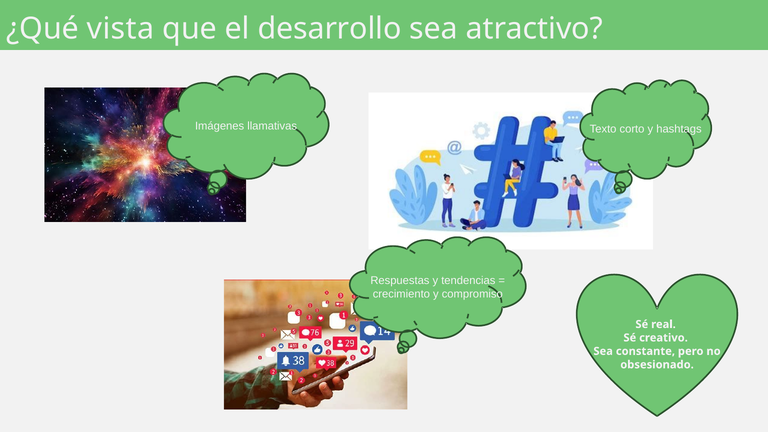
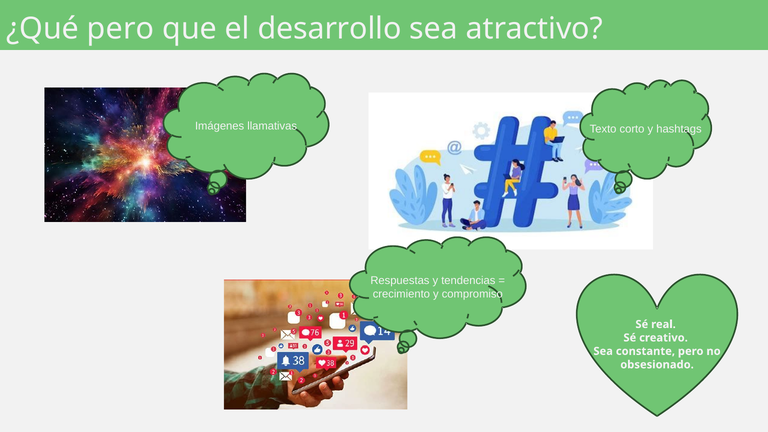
¿Qué vista: vista -> pero
